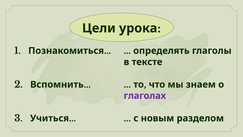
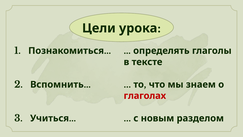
глаголах colour: purple -> red
